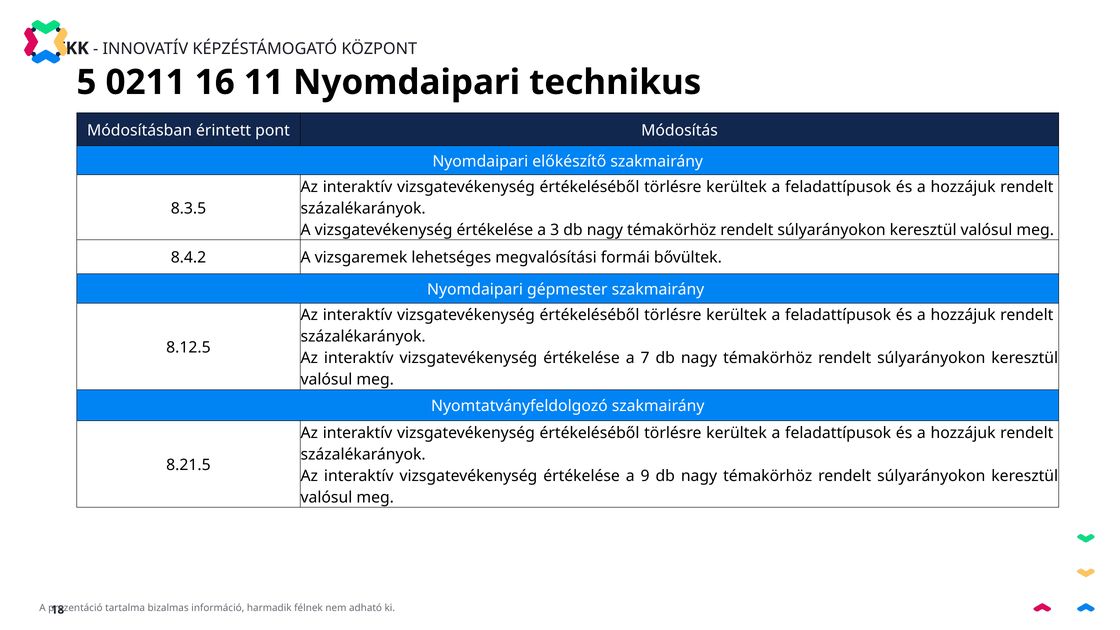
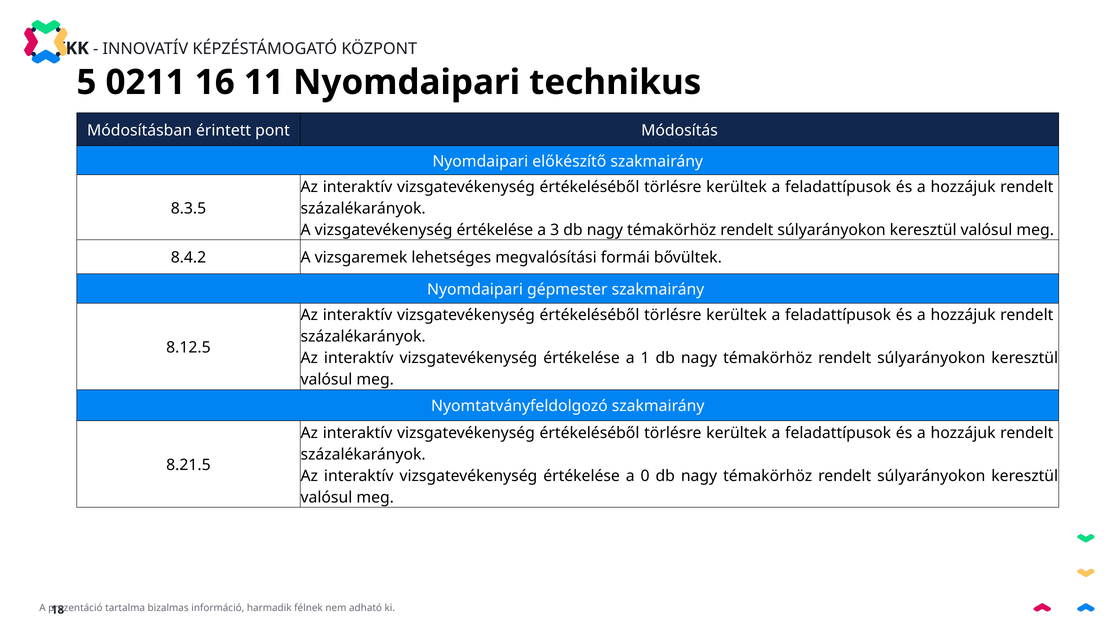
7: 7 -> 1
9: 9 -> 0
